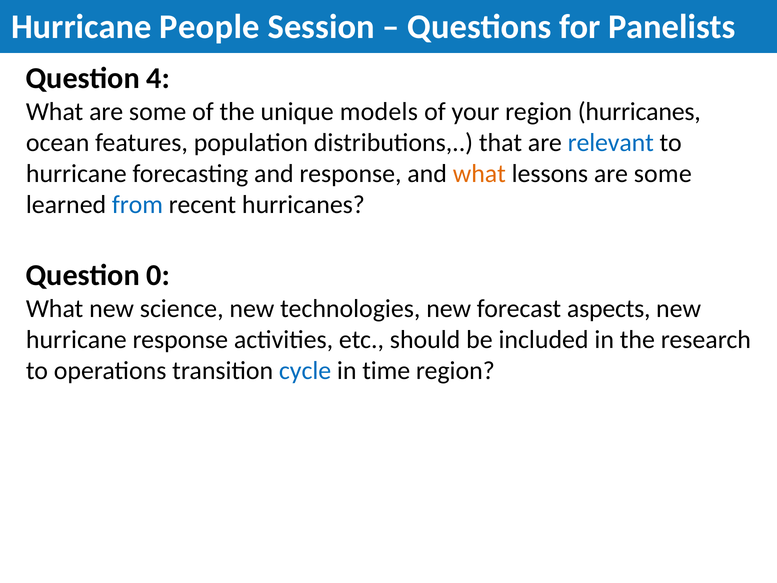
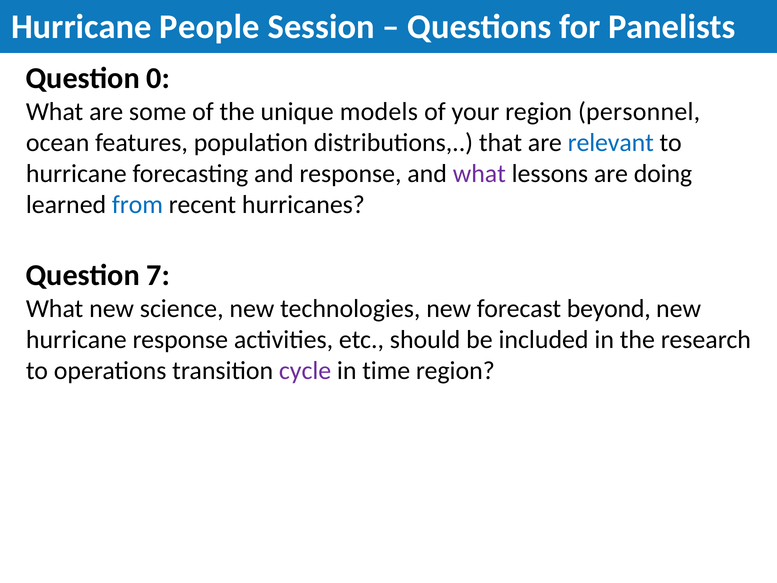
4: 4 -> 0
region hurricanes: hurricanes -> personnel
what at (479, 174) colour: orange -> purple
lessons are some: some -> doing
0: 0 -> 7
aspects: aspects -> beyond
cycle colour: blue -> purple
